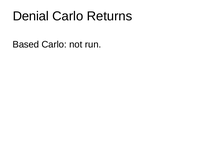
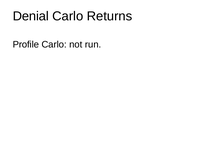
Based: Based -> Profile
